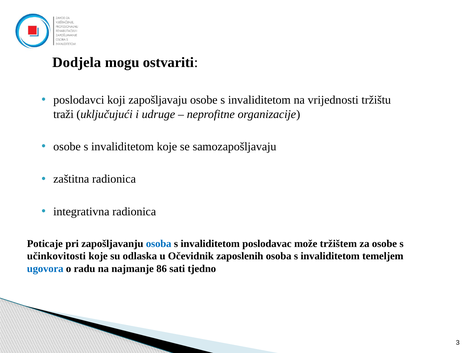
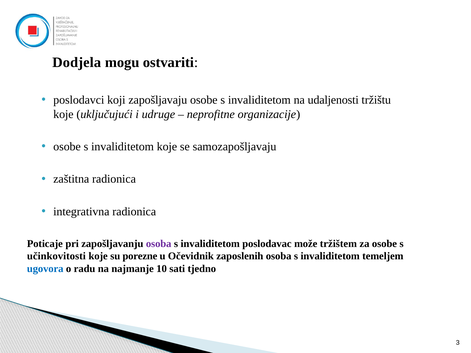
vrijednosti: vrijednosti -> udaljenosti
traži at (63, 114): traži -> koje
osoba at (159, 244) colour: blue -> purple
odlaska: odlaska -> porezne
86: 86 -> 10
